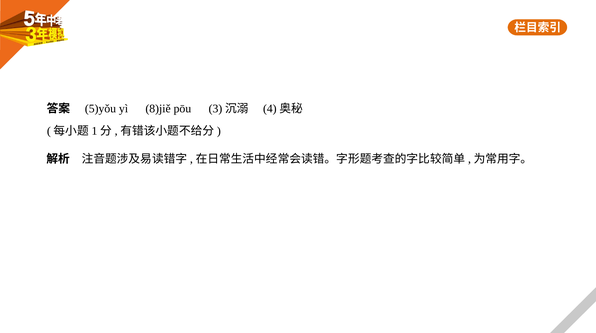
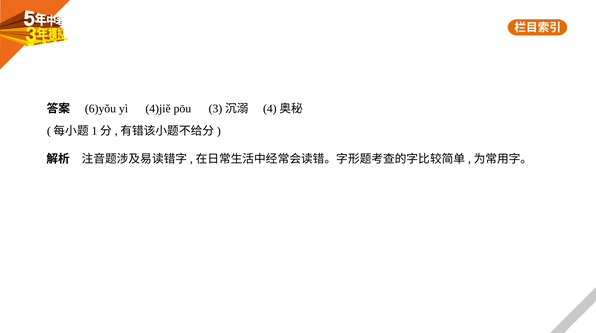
5)yǒu: 5)yǒu -> 6)yǒu
8)jiě: 8)jiě -> 4)jiě
